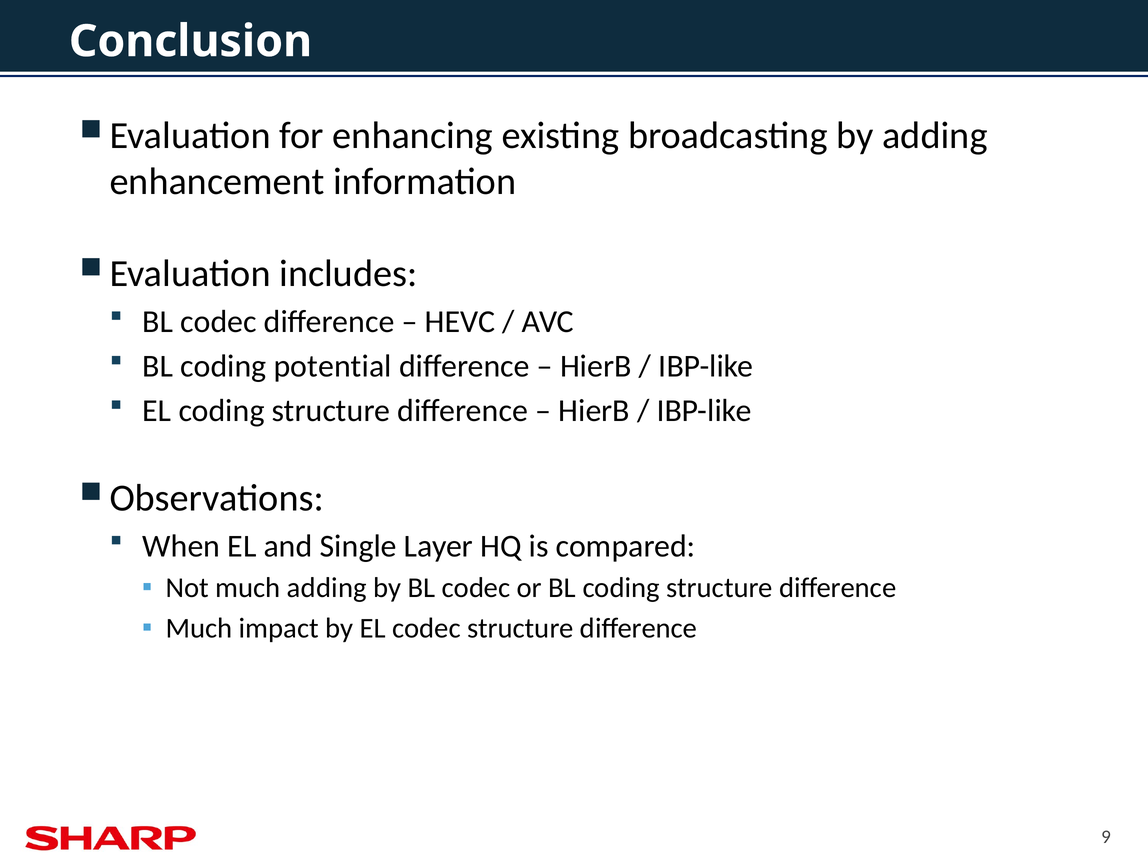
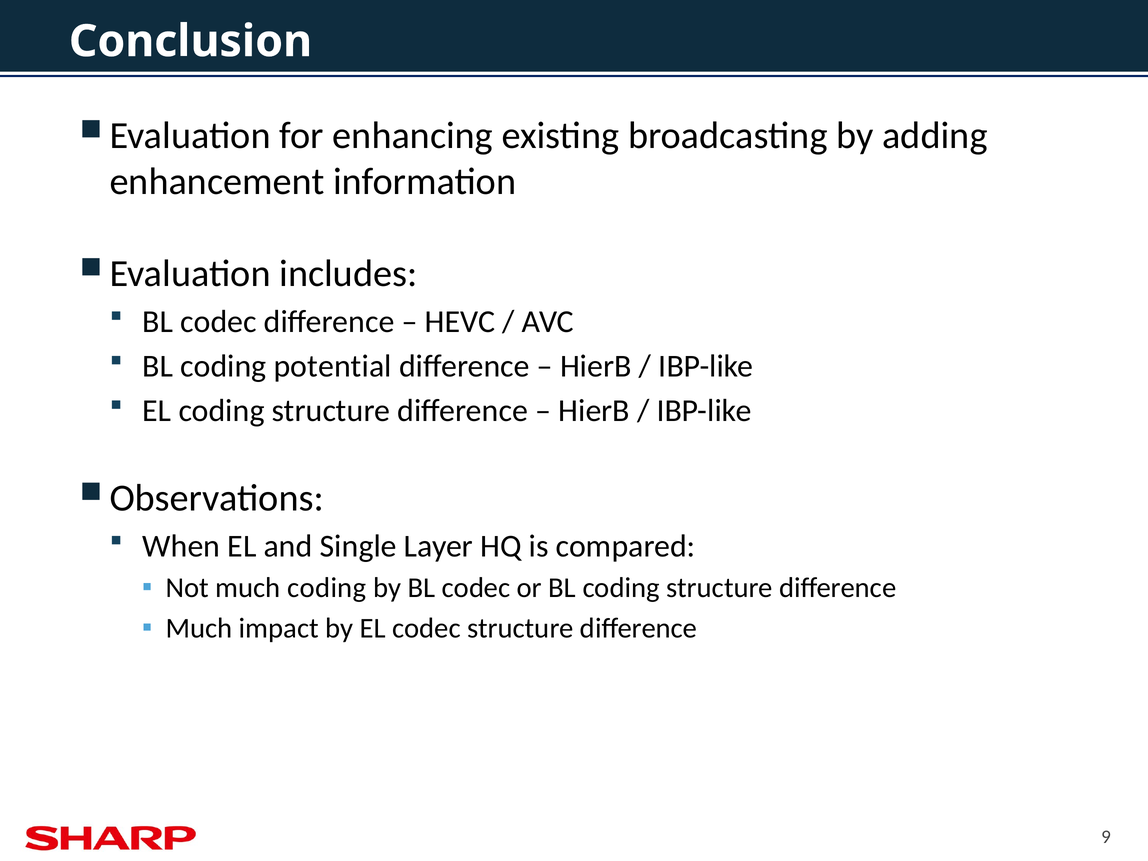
much adding: adding -> coding
